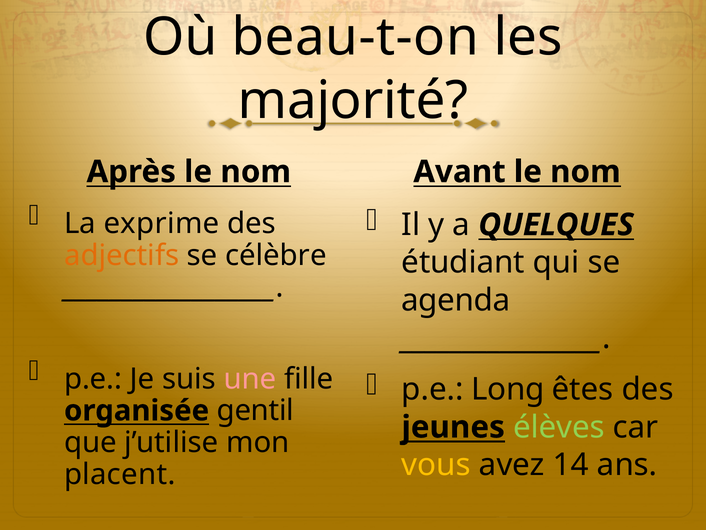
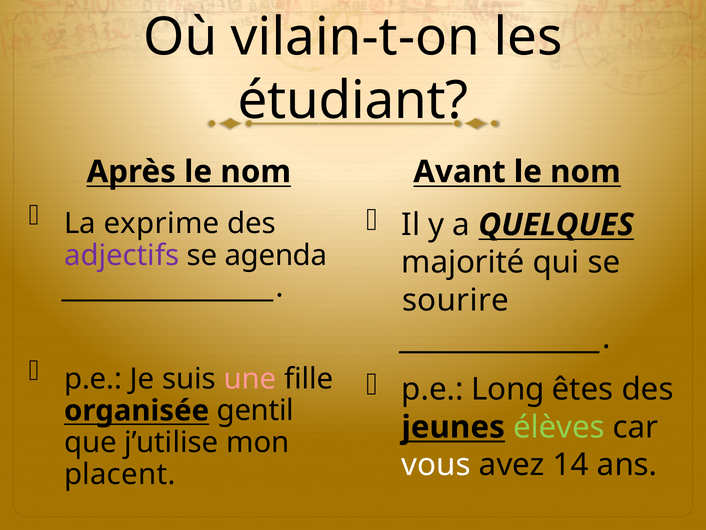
beau-t-on: beau-t-on -> vilain-t-on
majorité: majorité -> étudiant
adjectifs colour: orange -> purple
célèbre: célèbre -> agenda
étudiant: étudiant -> majorité
agenda: agenda -> sourire
vous colour: yellow -> white
